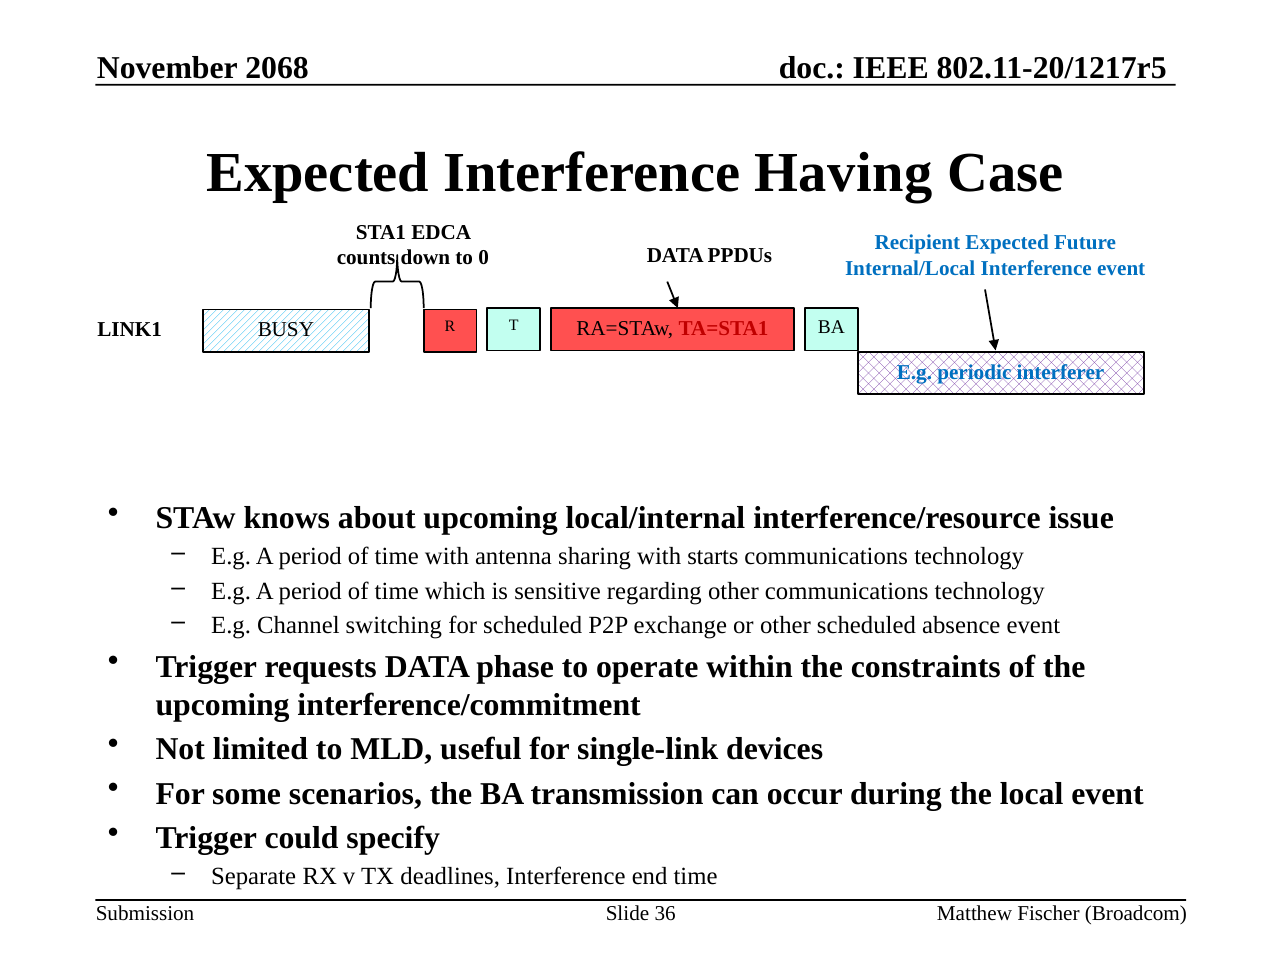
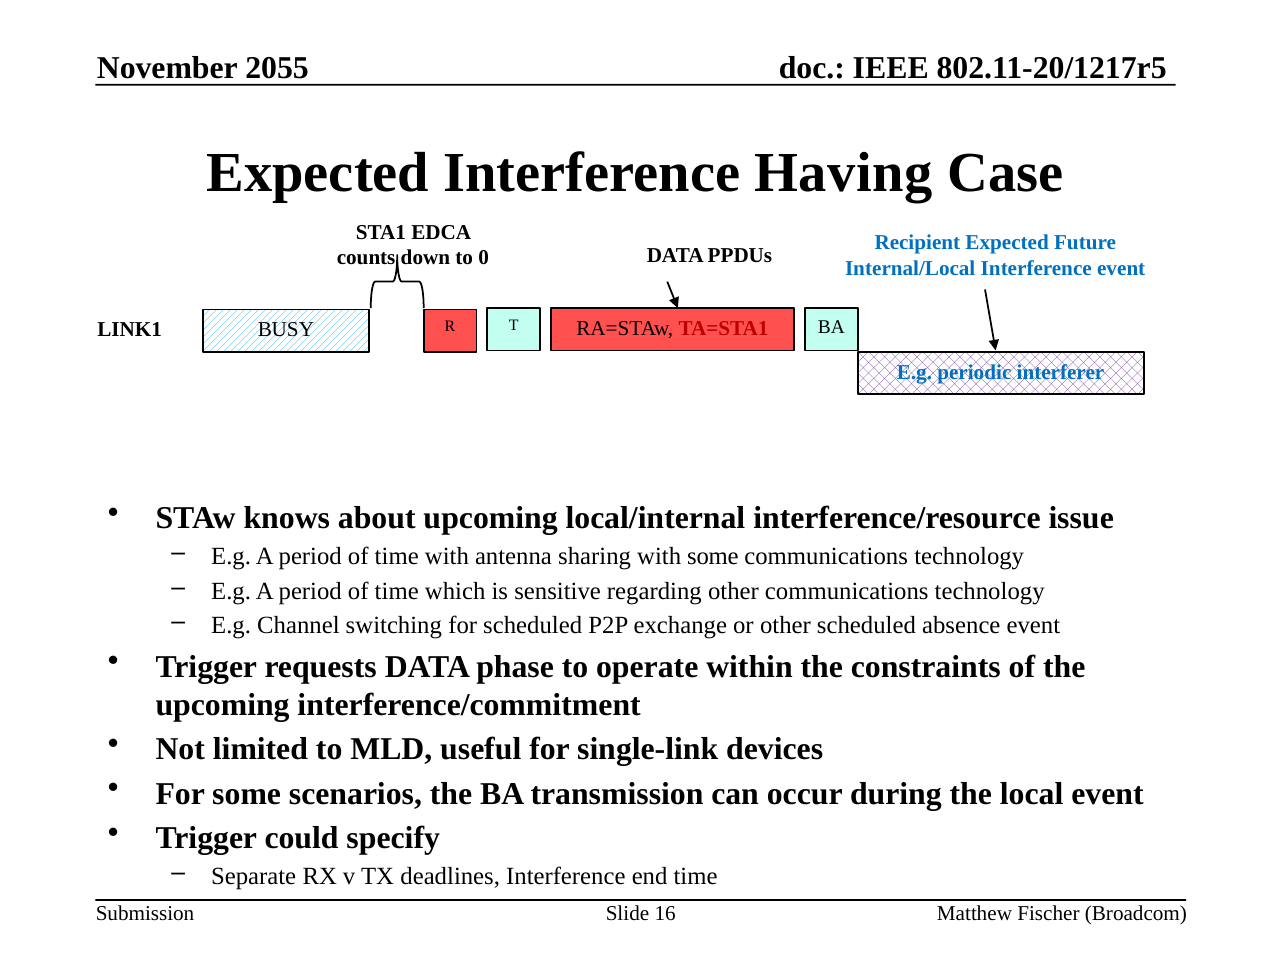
2068: 2068 -> 2055
with starts: starts -> some
36: 36 -> 16
